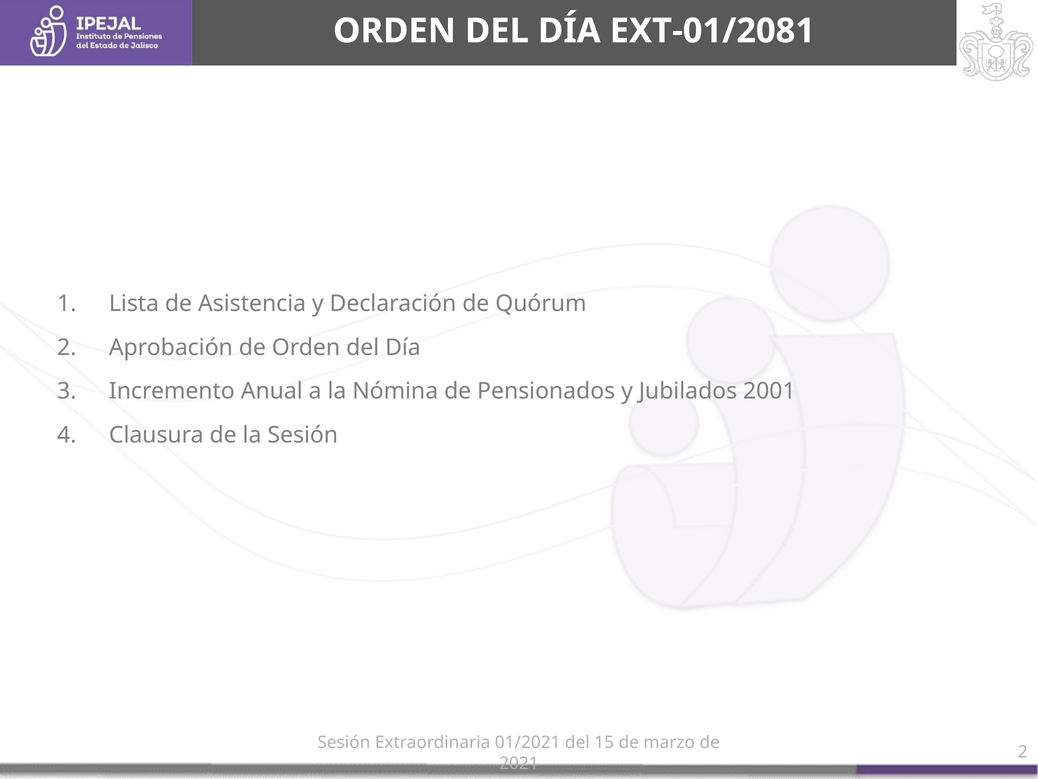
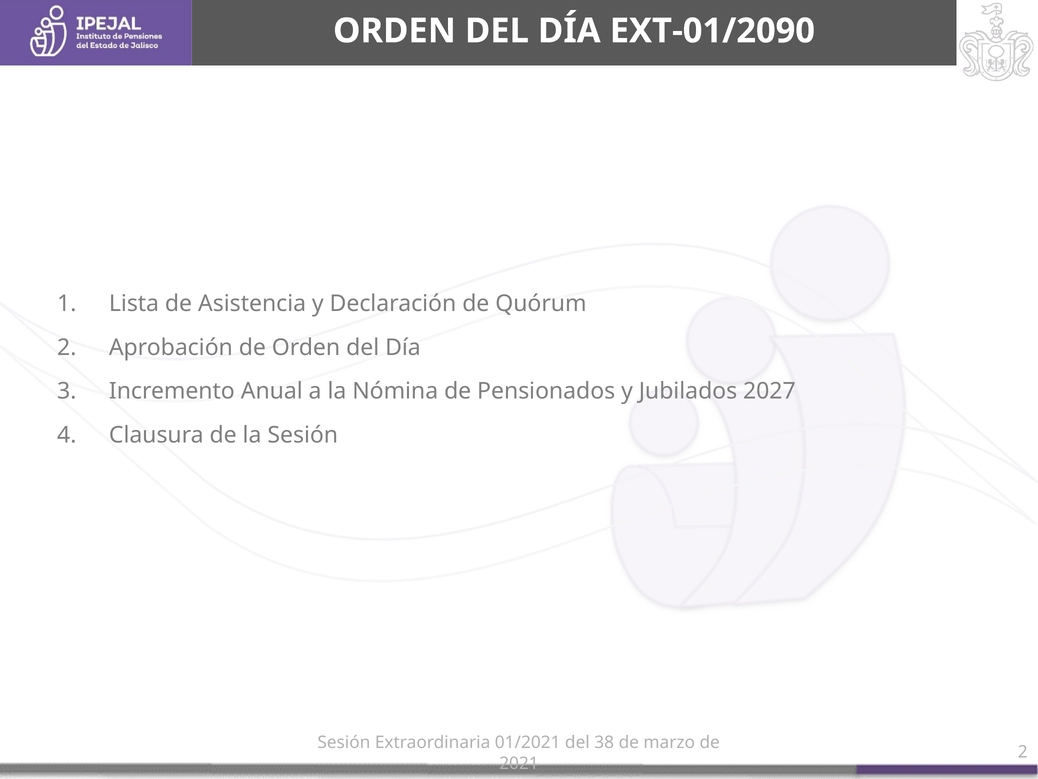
EXT-01/2081: EXT-01/2081 -> EXT-01/2090
2001: 2001 -> 2027
15: 15 -> 38
